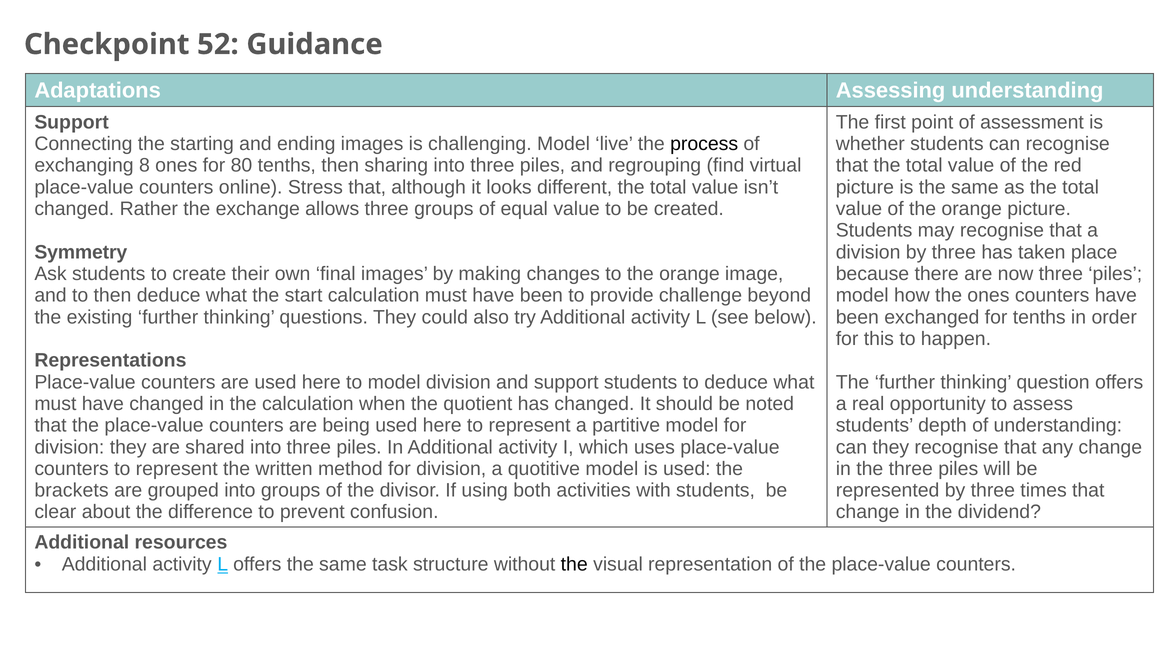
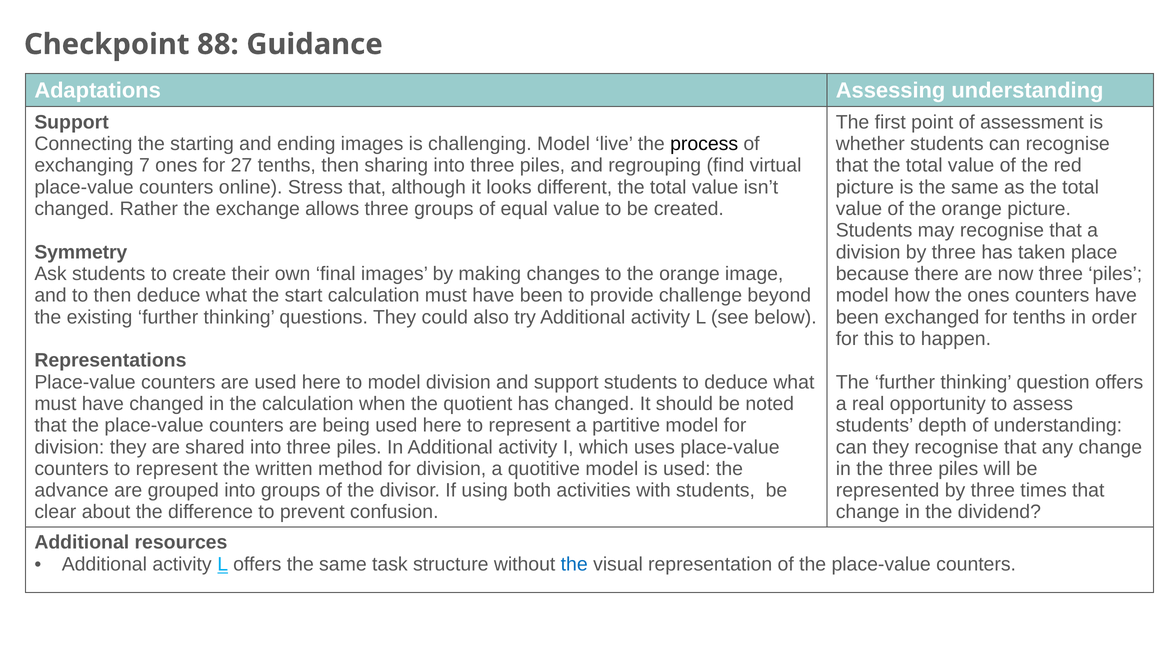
52: 52 -> 88
8: 8 -> 7
80: 80 -> 27
brackets: brackets -> advance
the at (574, 564) colour: black -> blue
